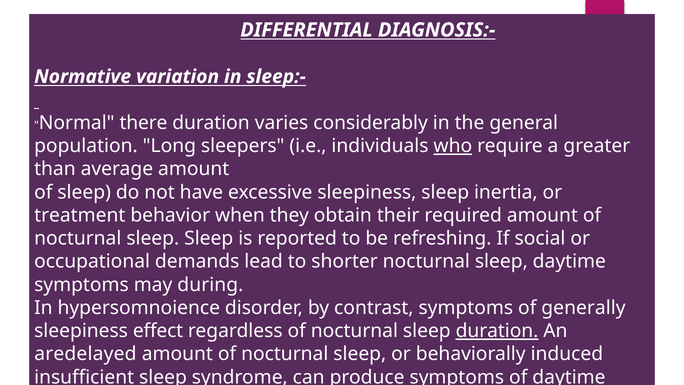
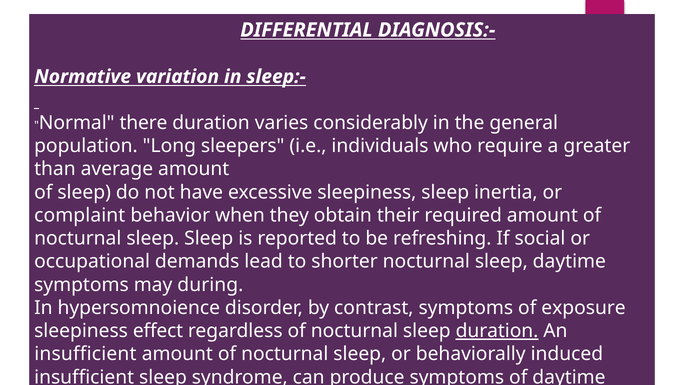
who underline: present -> none
treatment: treatment -> complaint
generally: generally -> exposure
aredelayed at (85, 354): aredelayed -> insufficient
